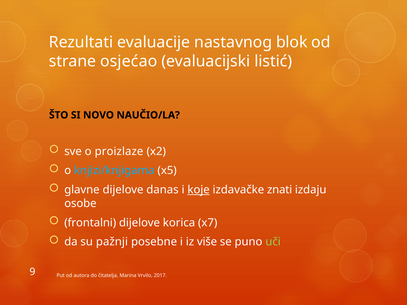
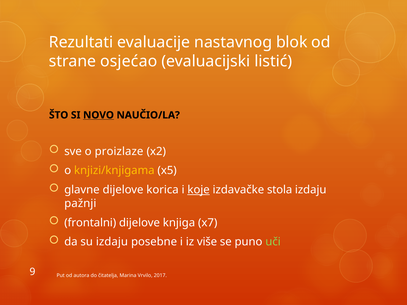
NOVO underline: none -> present
knjizi/knjigama colour: light blue -> yellow
danas: danas -> korica
znati: znati -> stola
osobe: osobe -> pažnji
korica: korica -> knjiga
su pažnji: pažnji -> izdaju
